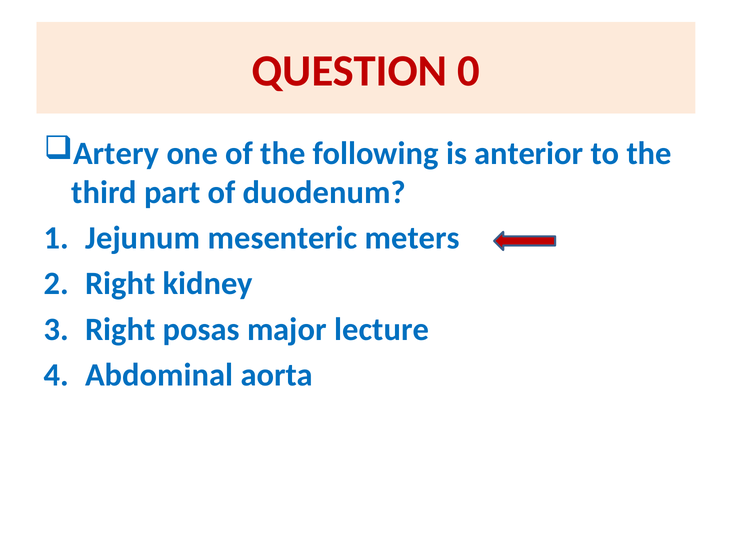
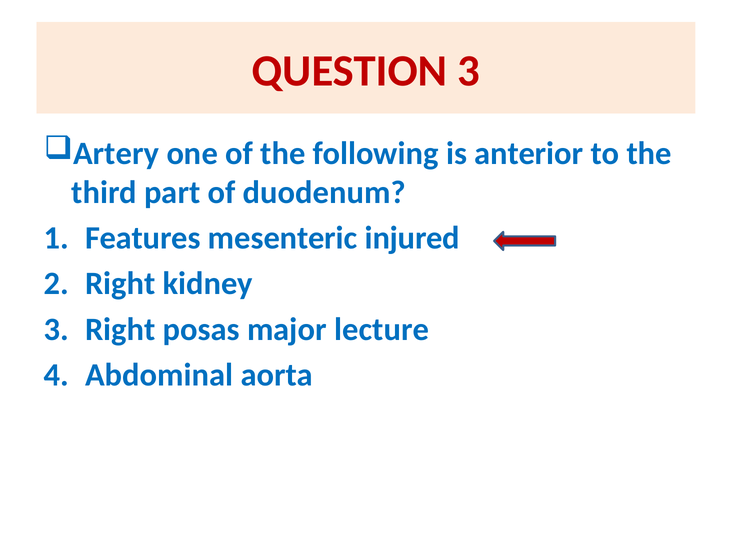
QUESTION 0: 0 -> 3
Jejunum: Jejunum -> Features
meters: meters -> injured
